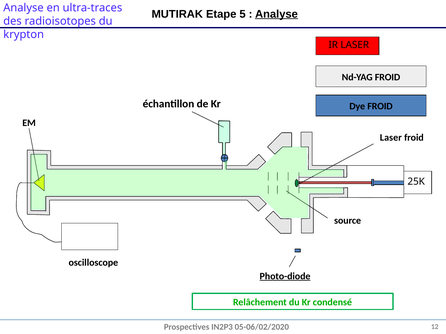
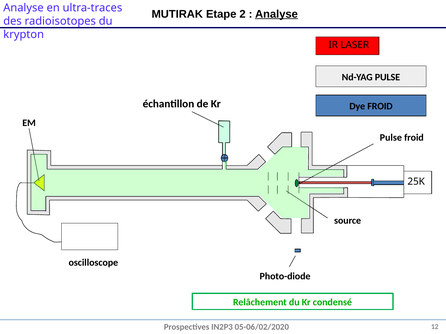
5: 5 -> 2
Nd-YAG FROID: FROID -> PULSE
Laser at (391, 138): Laser -> Pulse
Photo-diode underline: present -> none
